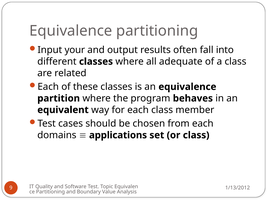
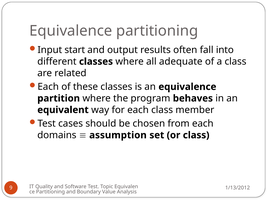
your: your -> start
applications: applications -> assumption
